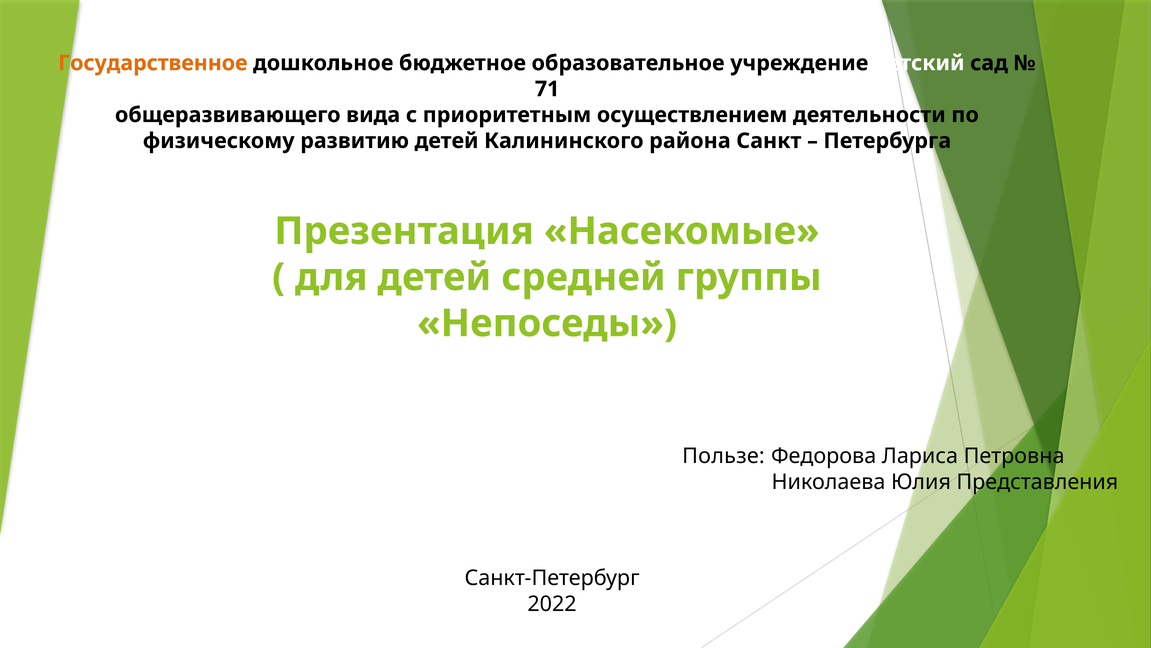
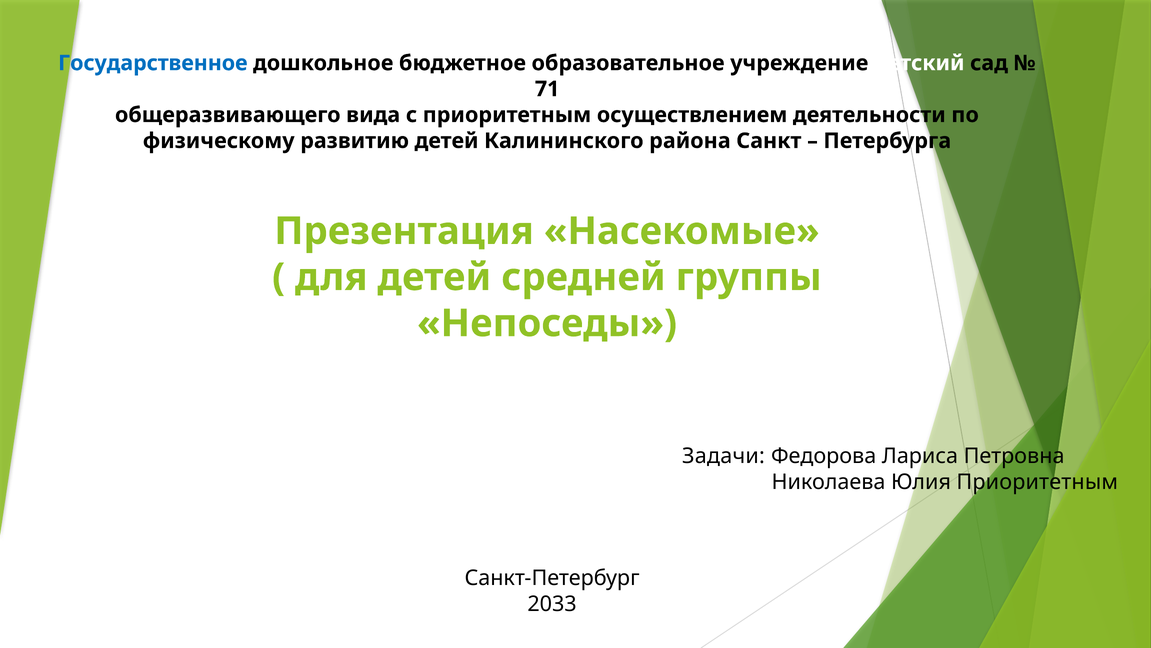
Государственное colour: orange -> blue
Пользе: Пользе -> Задачи
Юлия Представления: Представления -> Приоритетным
2022: 2022 -> 2033
